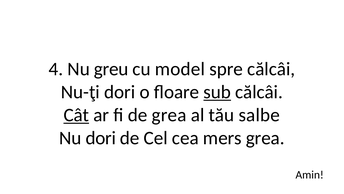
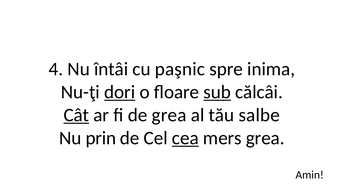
greu: greu -> întâi
model: model -> paşnic
spre călcâi: călcâi -> inima
dori at (120, 92) underline: none -> present
Nu dori: dori -> prin
cea underline: none -> present
